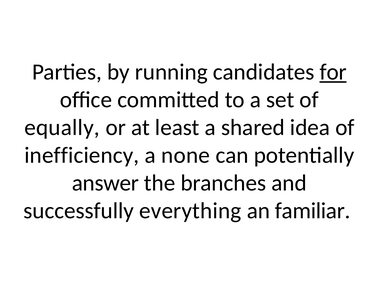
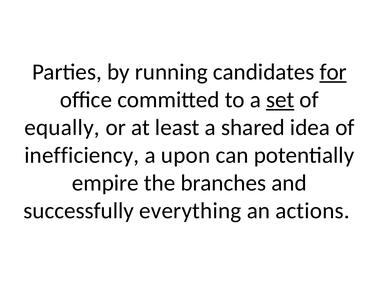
set underline: none -> present
none: none -> upon
answer: answer -> empire
familiar: familiar -> actions
